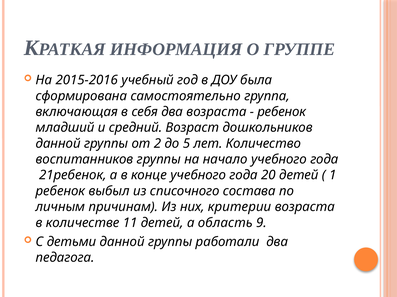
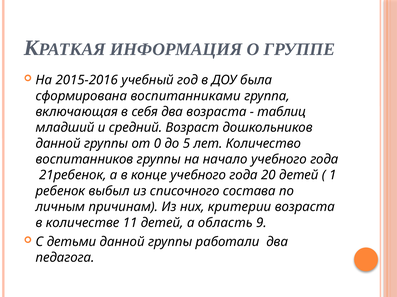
самостоятельно: самостоятельно -> воспитанниками
ребенок at (282, 112): ребенок -> таблиц
2: 2 -> 0
